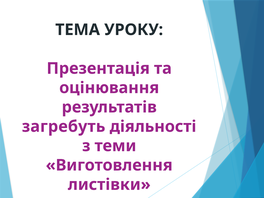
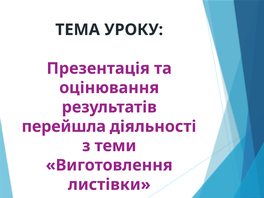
загребуть: загребуть -> перейшла
